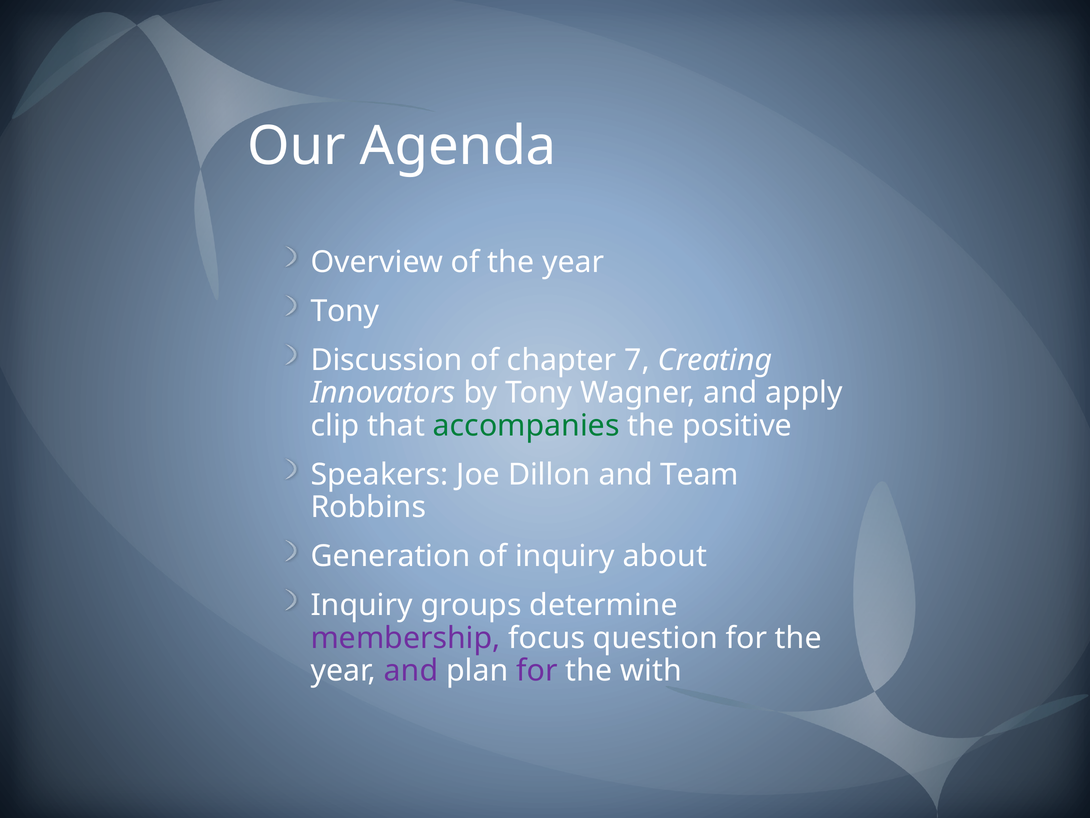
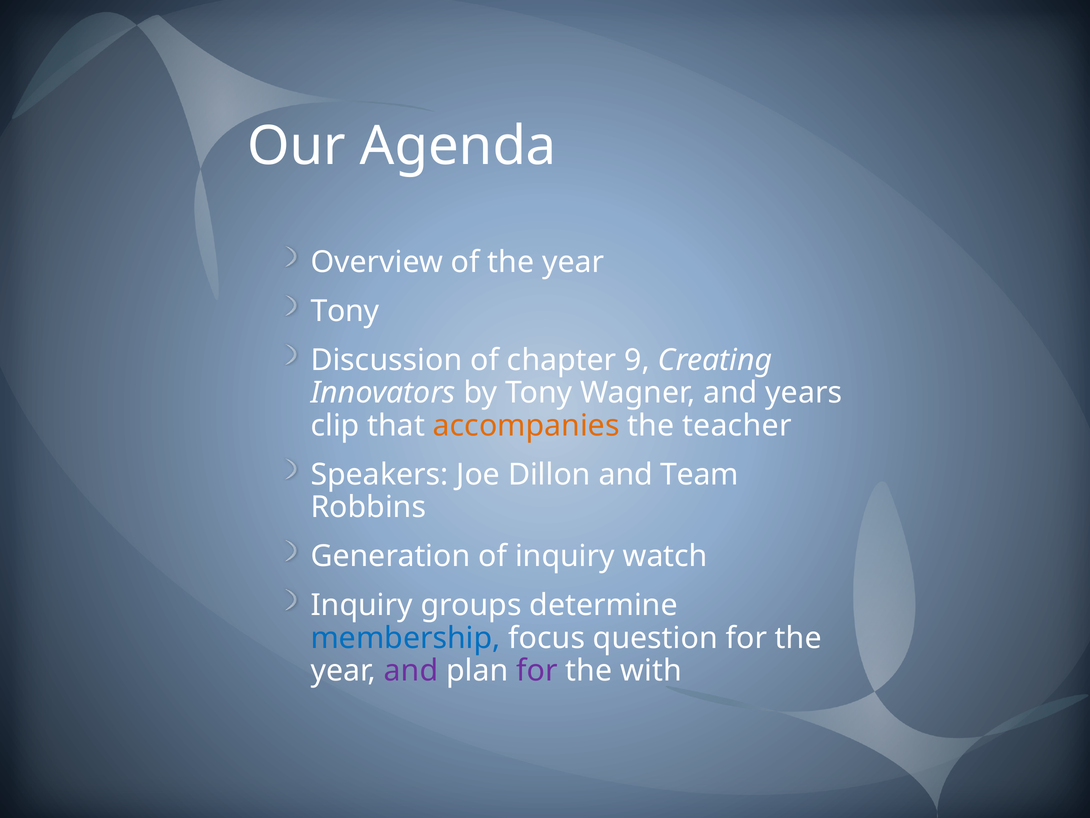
7: 7 -> 9
apply: apply -> years
accompanies colour: green -> orange
positive: positive -> teacher
about: about -> watch
membership colour: purple -> blue
